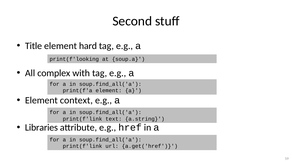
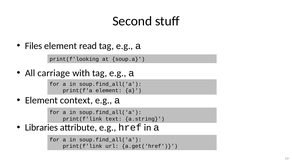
Title: Title -> Files
hard: hard -> read
complex: complex -> carriage
